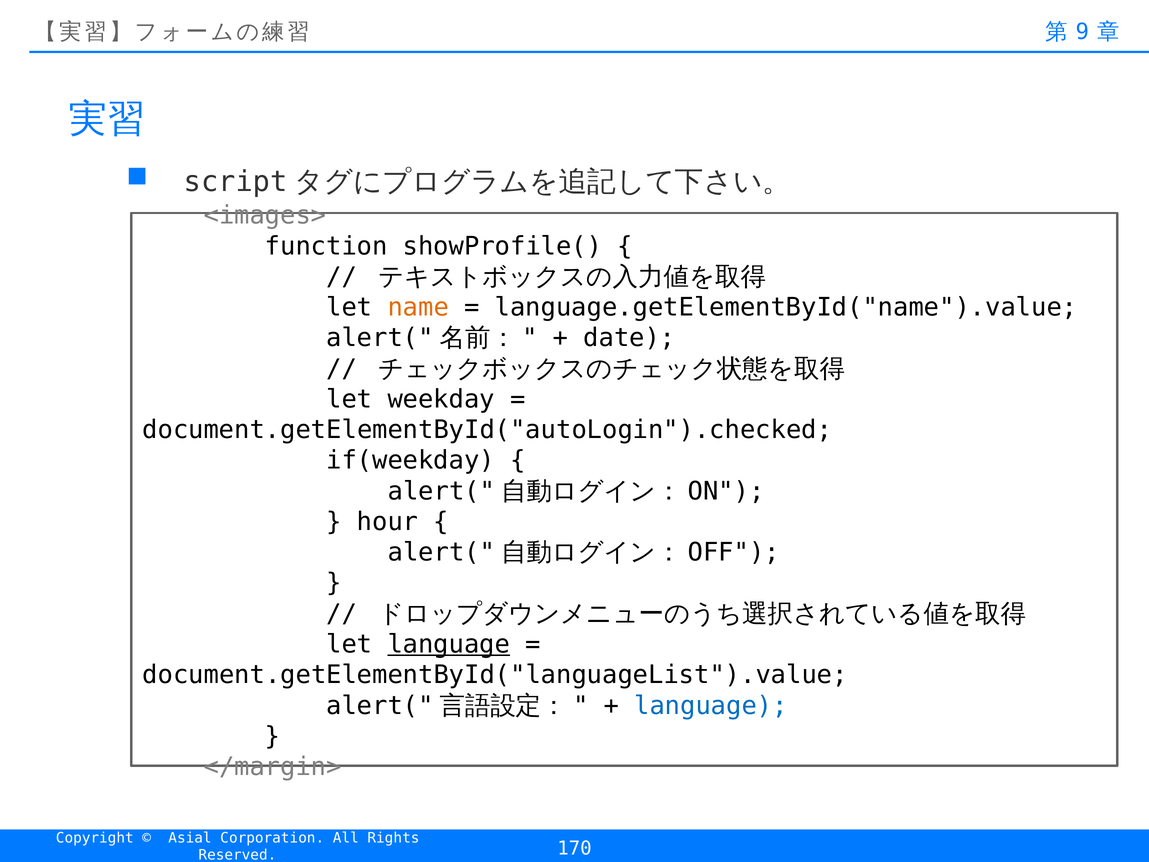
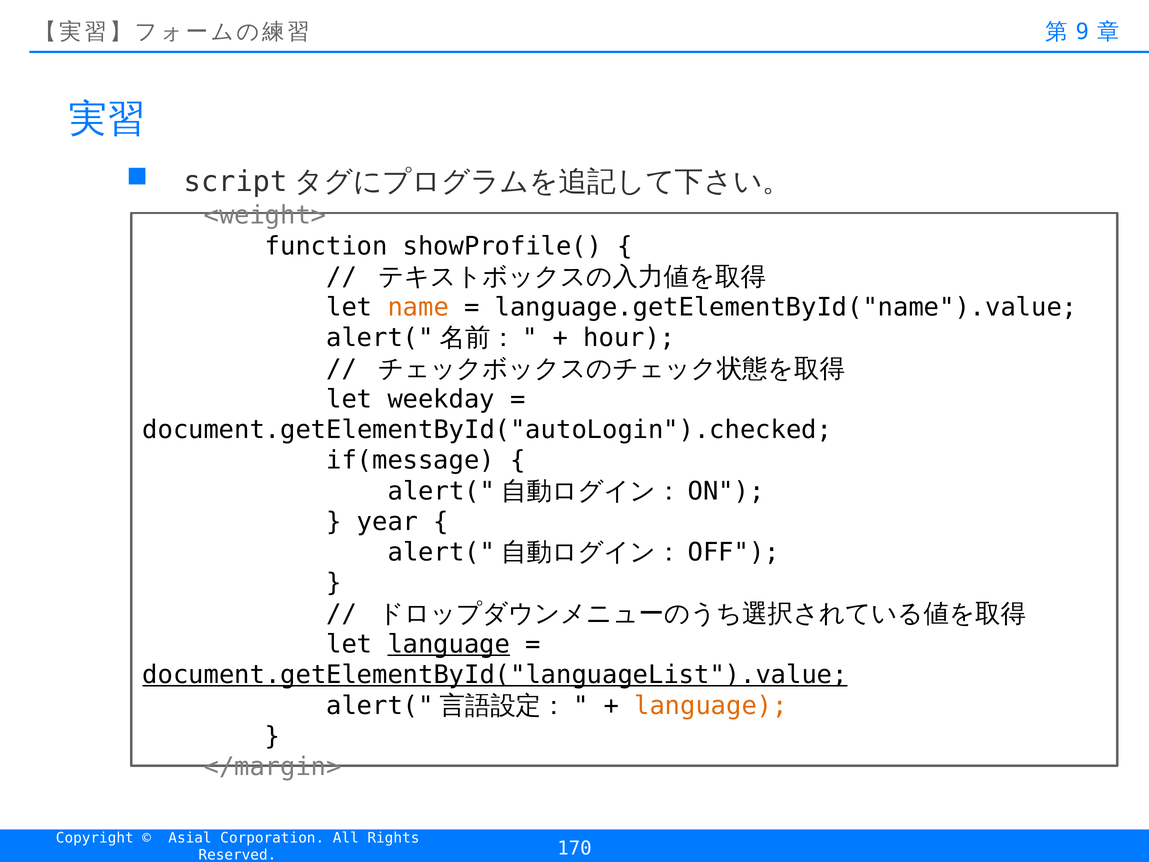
<images>: <images> -> <weight>
date: date -> hour
if(weekday: if(weekday -> if(message
hour: hour -> year
document.getElementById("languageList").value underline: none -> present
language at (711, 705) colour: blue -> orange
